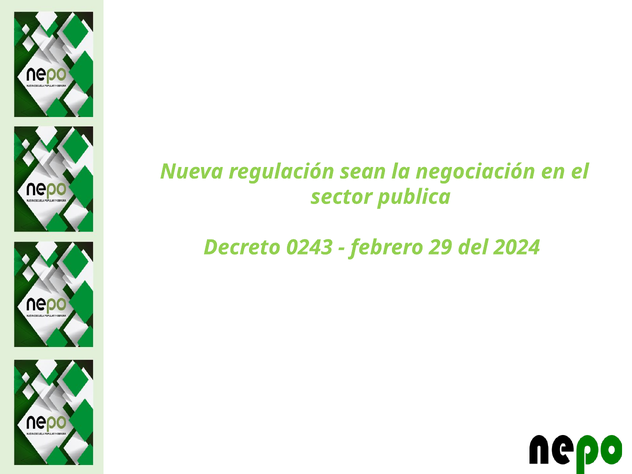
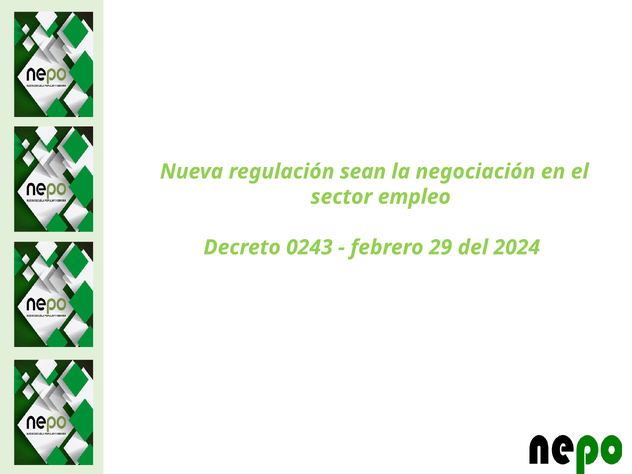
publica: publica -> empleo
